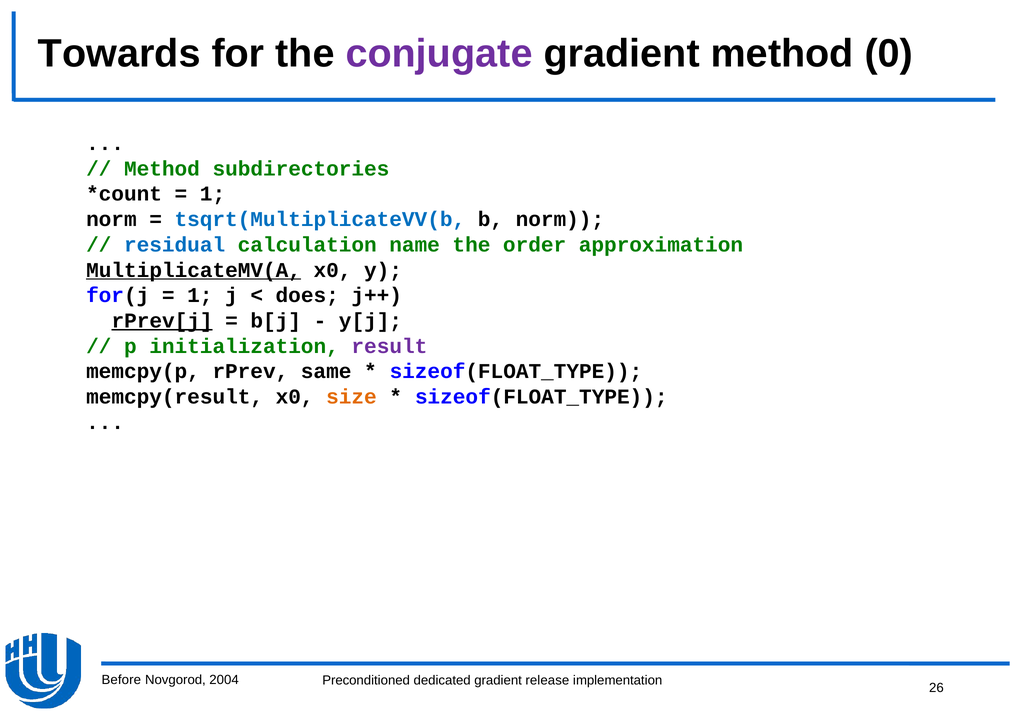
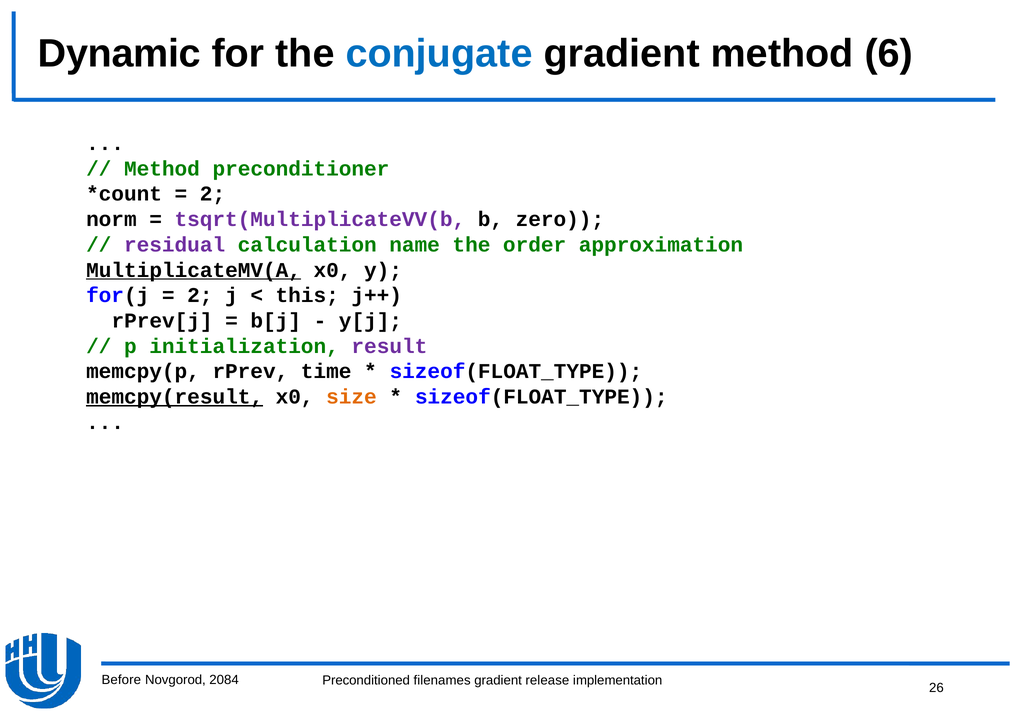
Towards: Towards -> Dynamic
conjugate colour: purple -> blue
0: 0 -> 6
subdirectories: subdirectories -> preconditioner
1 at (213, 194): 1 -> 2
tsqrt(MultiplicateVV(b colour: blue -> purple
b norm: norm -> zero
residual colour: blue -> purple
1 at (200, 295): 1 -> 2
does: does -> this
rPrev[j underline: present -> none
same: same -> time
memcpy(result underline: none -> present
2004: 2004 -> 2084
dedicated: dedicated -> filenames
